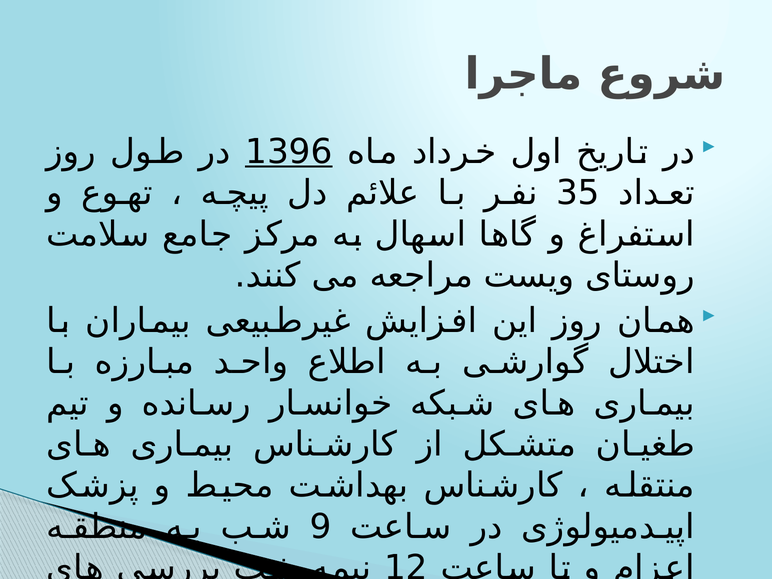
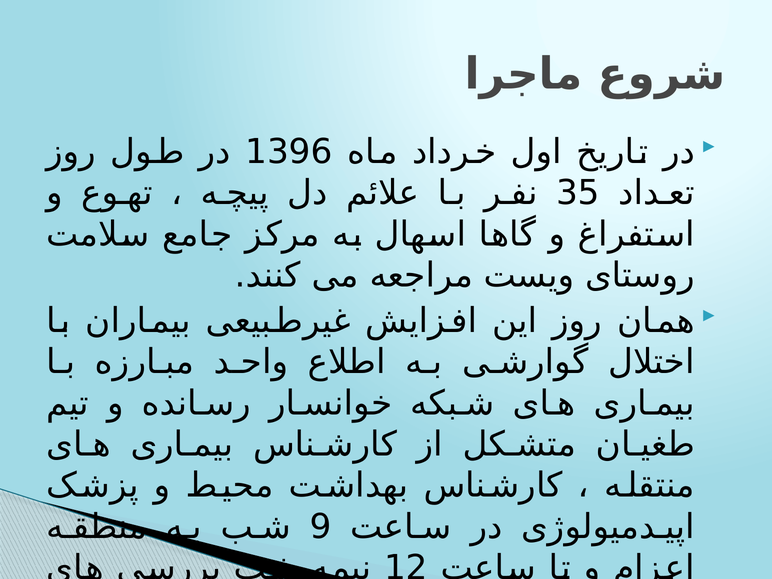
1396 underline: present -> none
